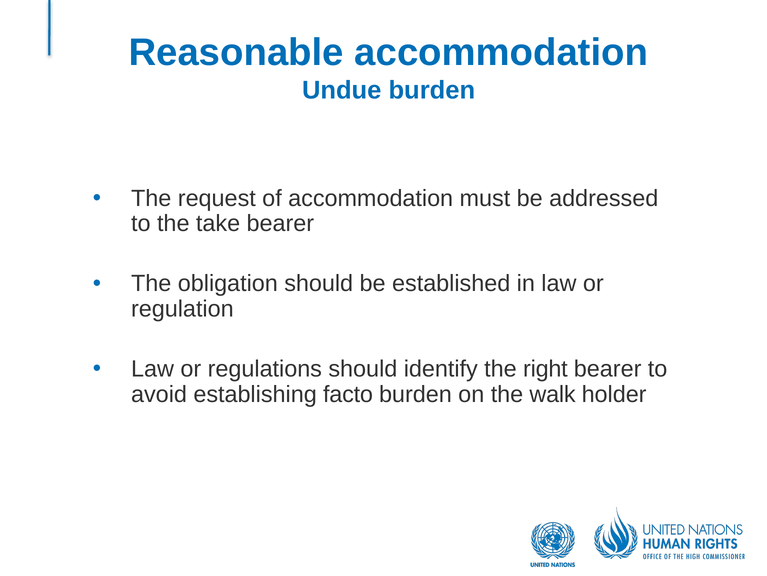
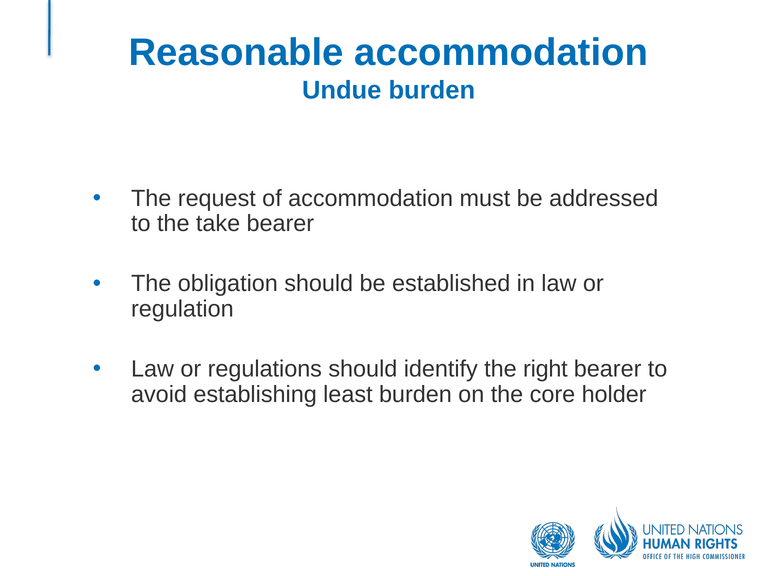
facto: facto -> least
walk: walk -> core
